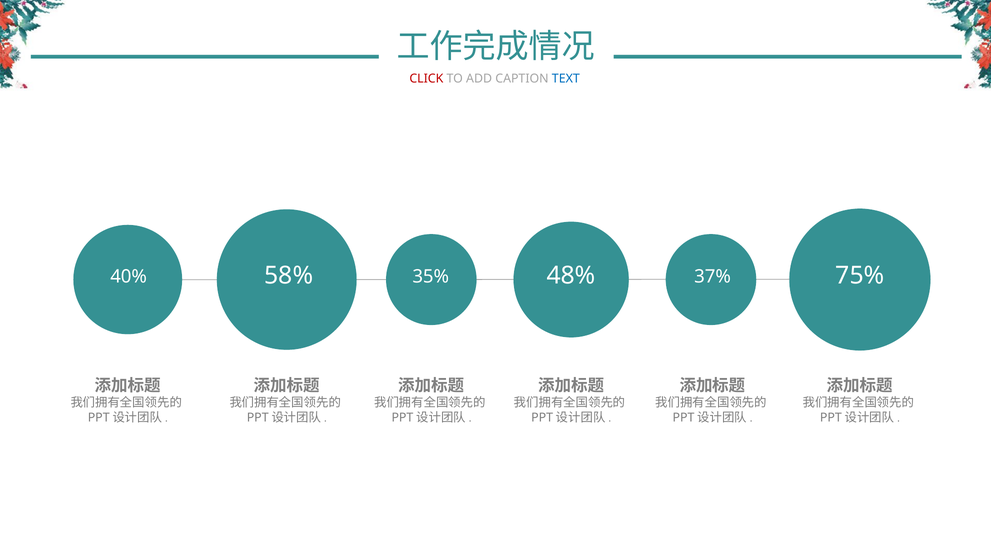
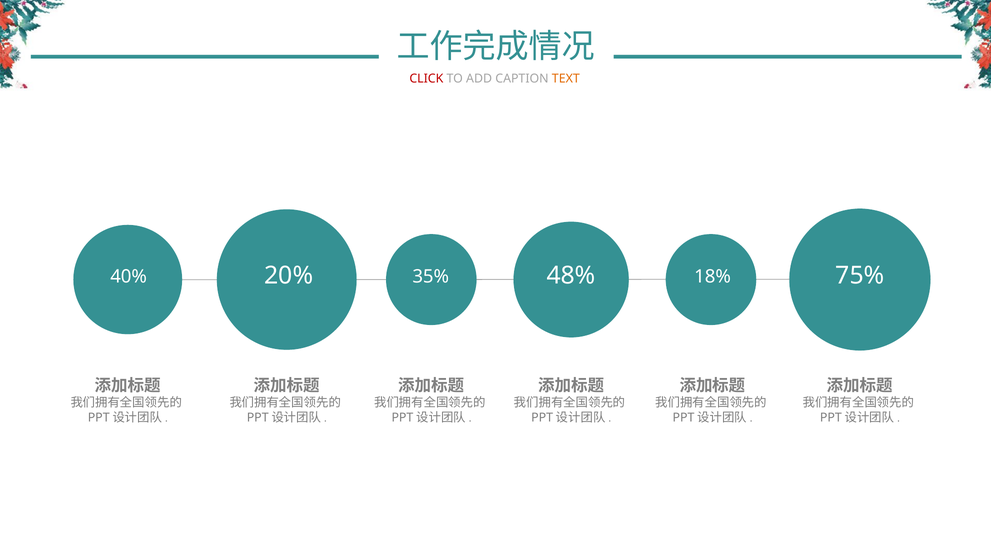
TEXT colour: blue -> orange
58%: 58% -> 20%
37%: 37% -> 18%
